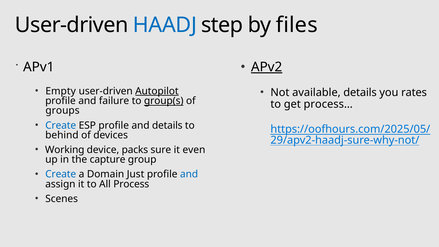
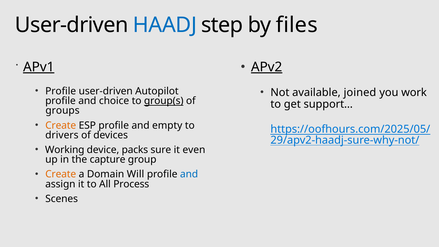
APv1 underline: none -> present
Empty at (61, 91): Empty -> Profile
Autopilot underline: present -> none
available details: details -> joined
rates: rates -> work
failure: failure -> choice
process…: process… -> support…
Create at (61, 125) colour: blue -> orange
and details: details -> empty
behind: behind -> drivers
Create at (61, 174) colour: blue -> orange
Just: Just -> Will
